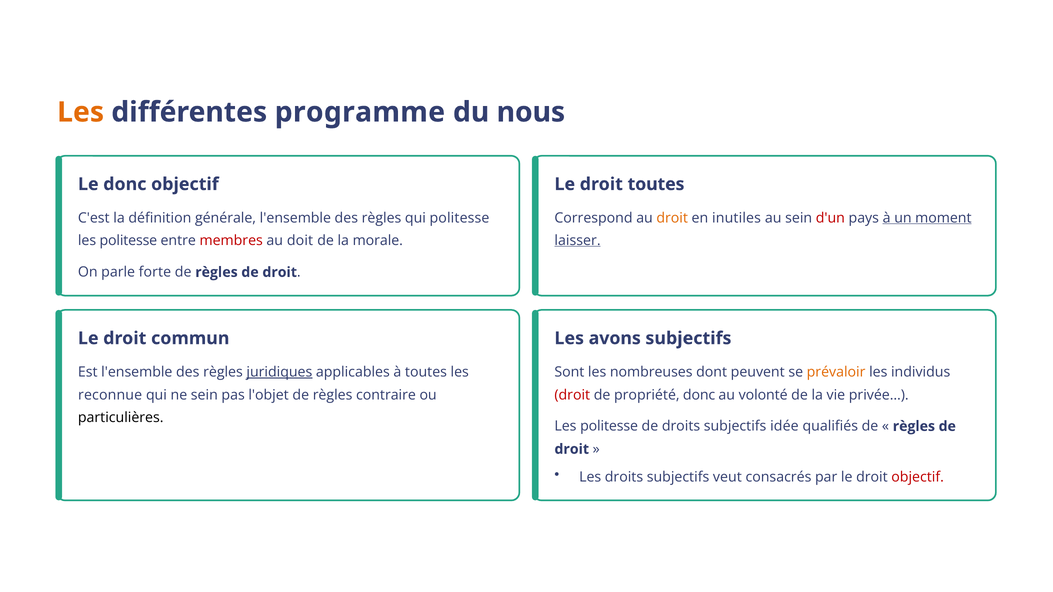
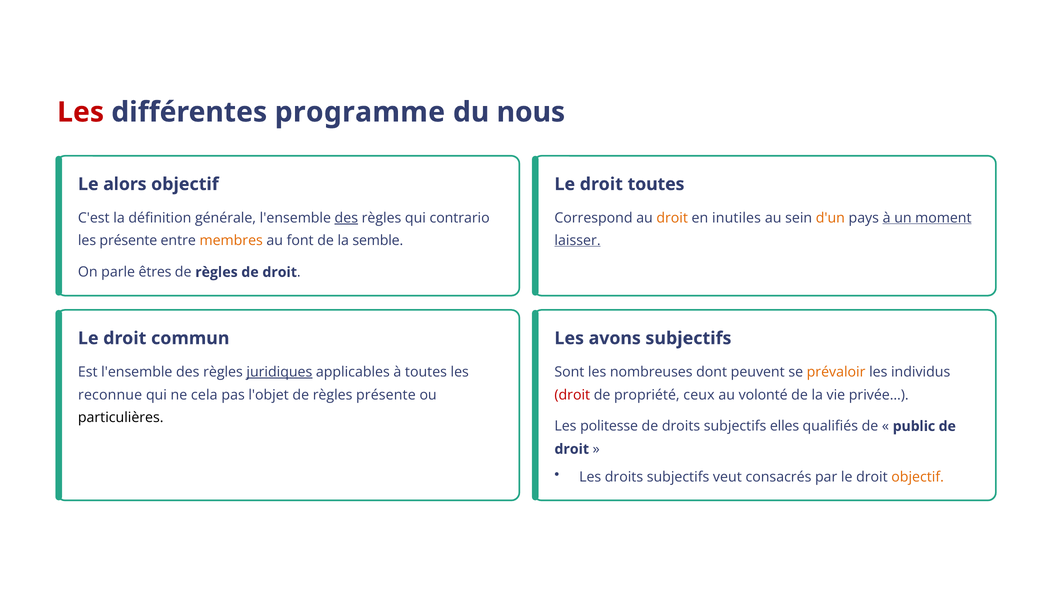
Les at (81, 112) colour: orange -> red
Le donc: donc -> alors
des at (346, 218) underline: none -> present
qui politesse: politesse -> contrario
d'un colour: red -> orange
politesse at (128, 241): politesse -> présente
membres colour: red -> orange
doit: doit -> font
morale: morale -> semble
forte: forte -> êtres
ne sein: sein -> cela
règles contraire: contraire -> présente
propriété donc: donc -> ceux
idée: idée -> elles
règles at (914, 426): règles -> public
objectif at (918, 477) colour: red -> orange
